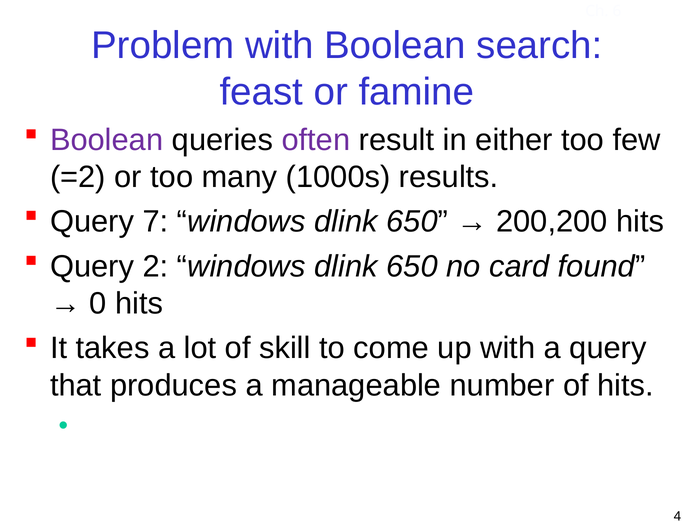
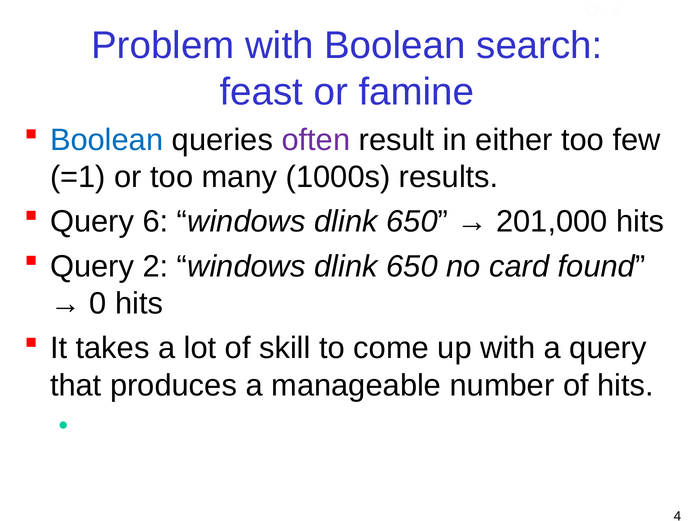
Boolean at (107, 140) colour: purple -> blue
=2: =2 -> =1
Query 7: 7 -> 6
200,200: 200,200 -> 201,000
